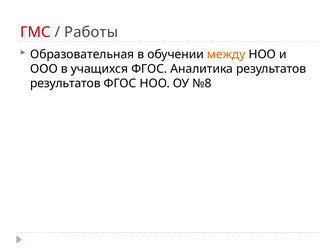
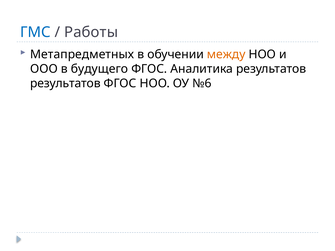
ГМС colour: red -> blue
Образовательная: Образовательная -> Метапредметных
учащихся: учащихся -> будущего
№8: №8 -> №6
